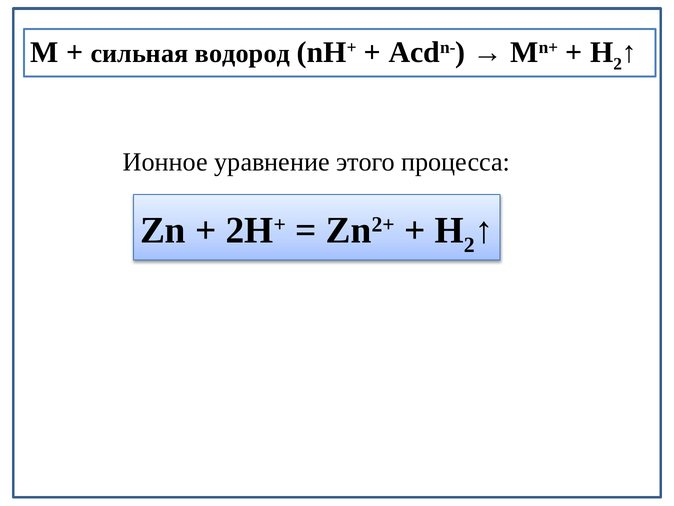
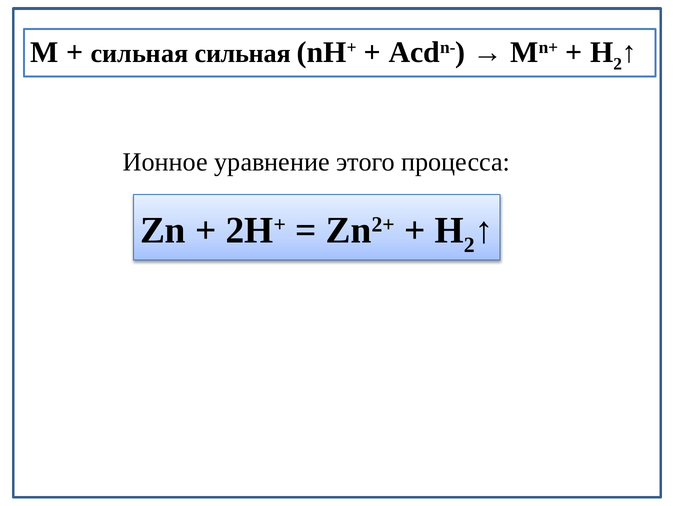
сильная водород: водород -> сильная
